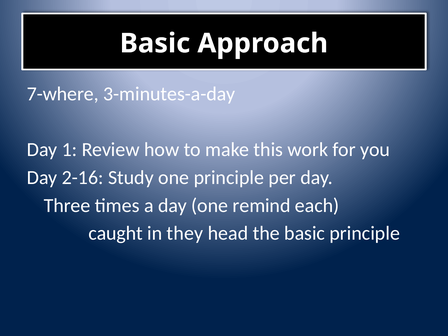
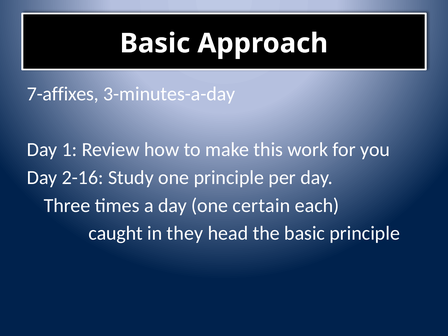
7-where: 7-where -> 7-affixes
remind: remind -> certain
